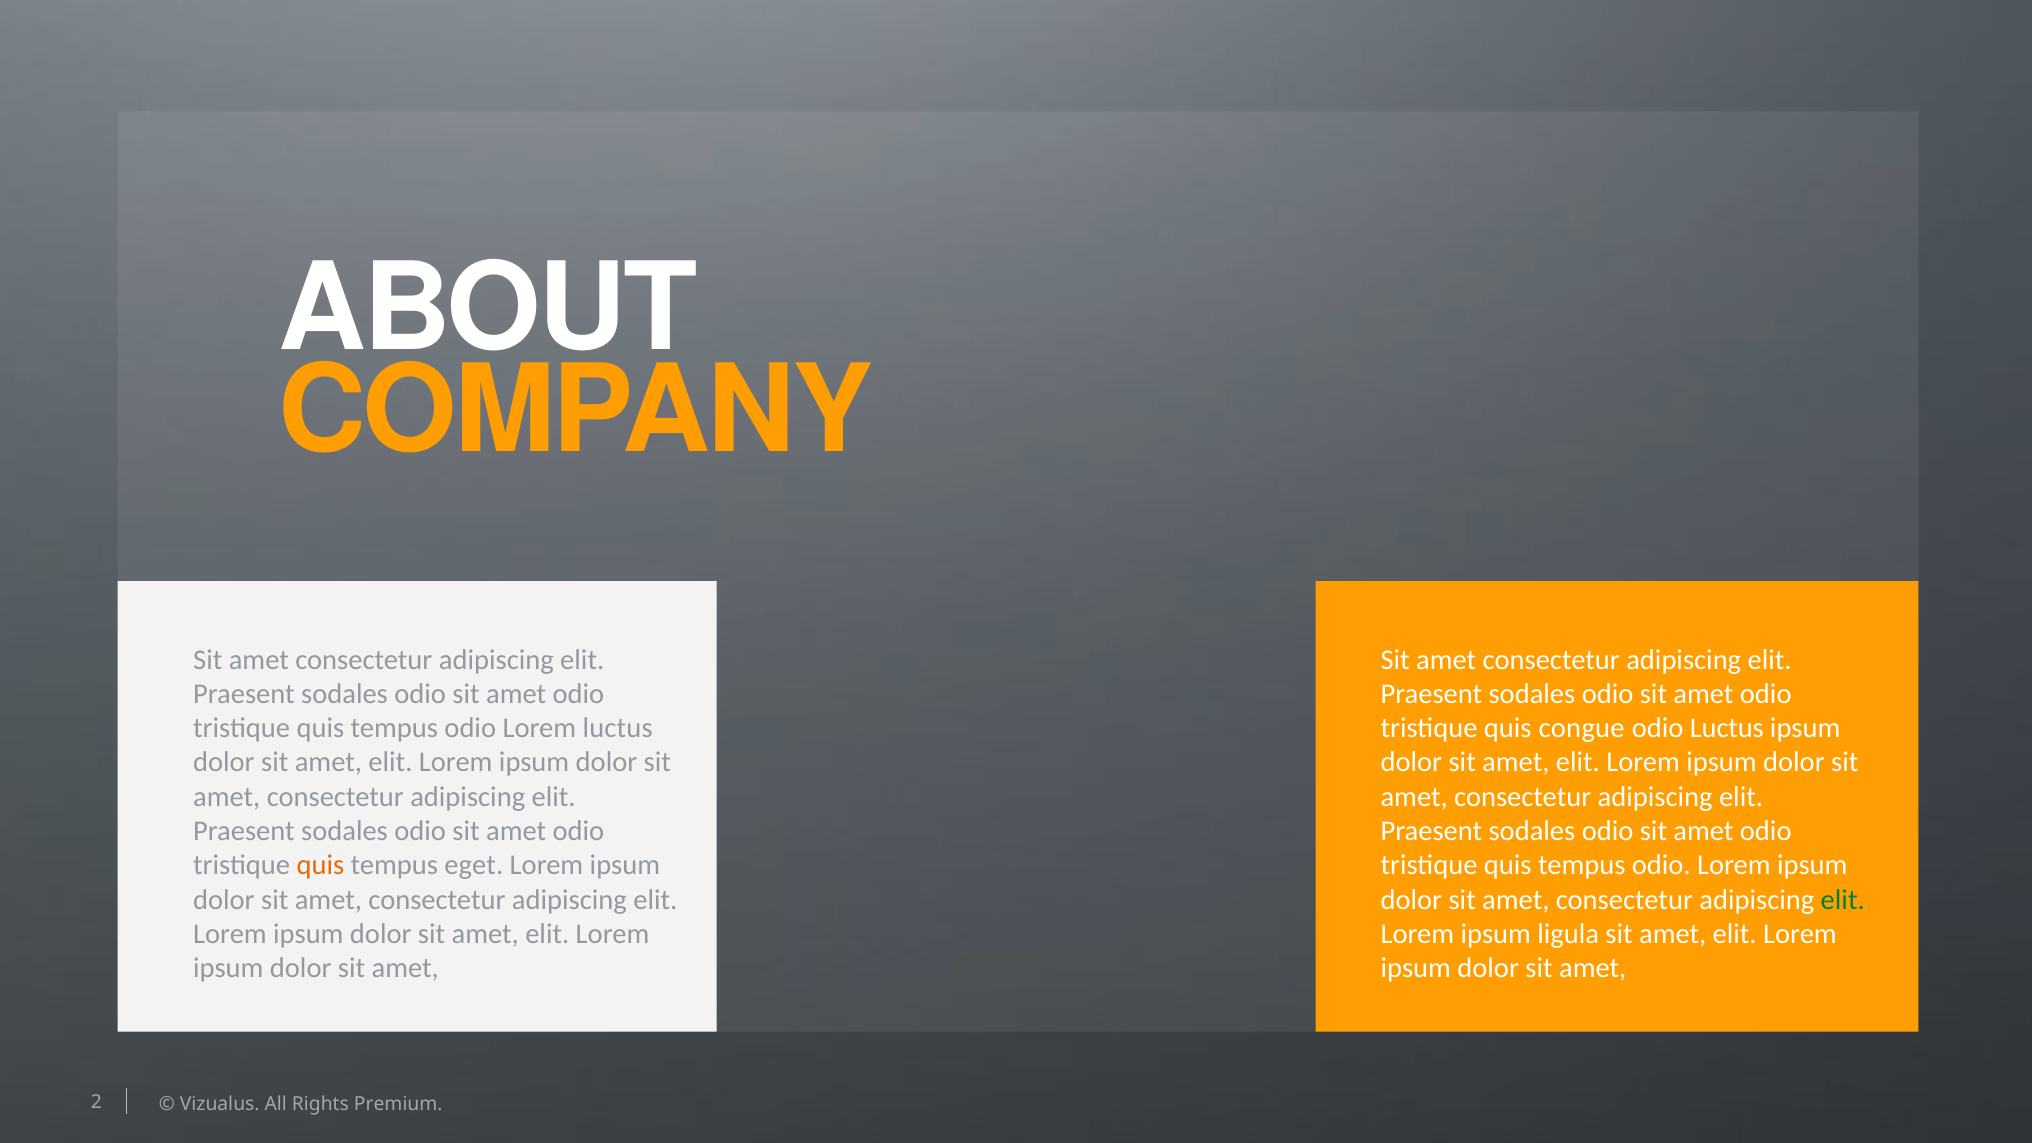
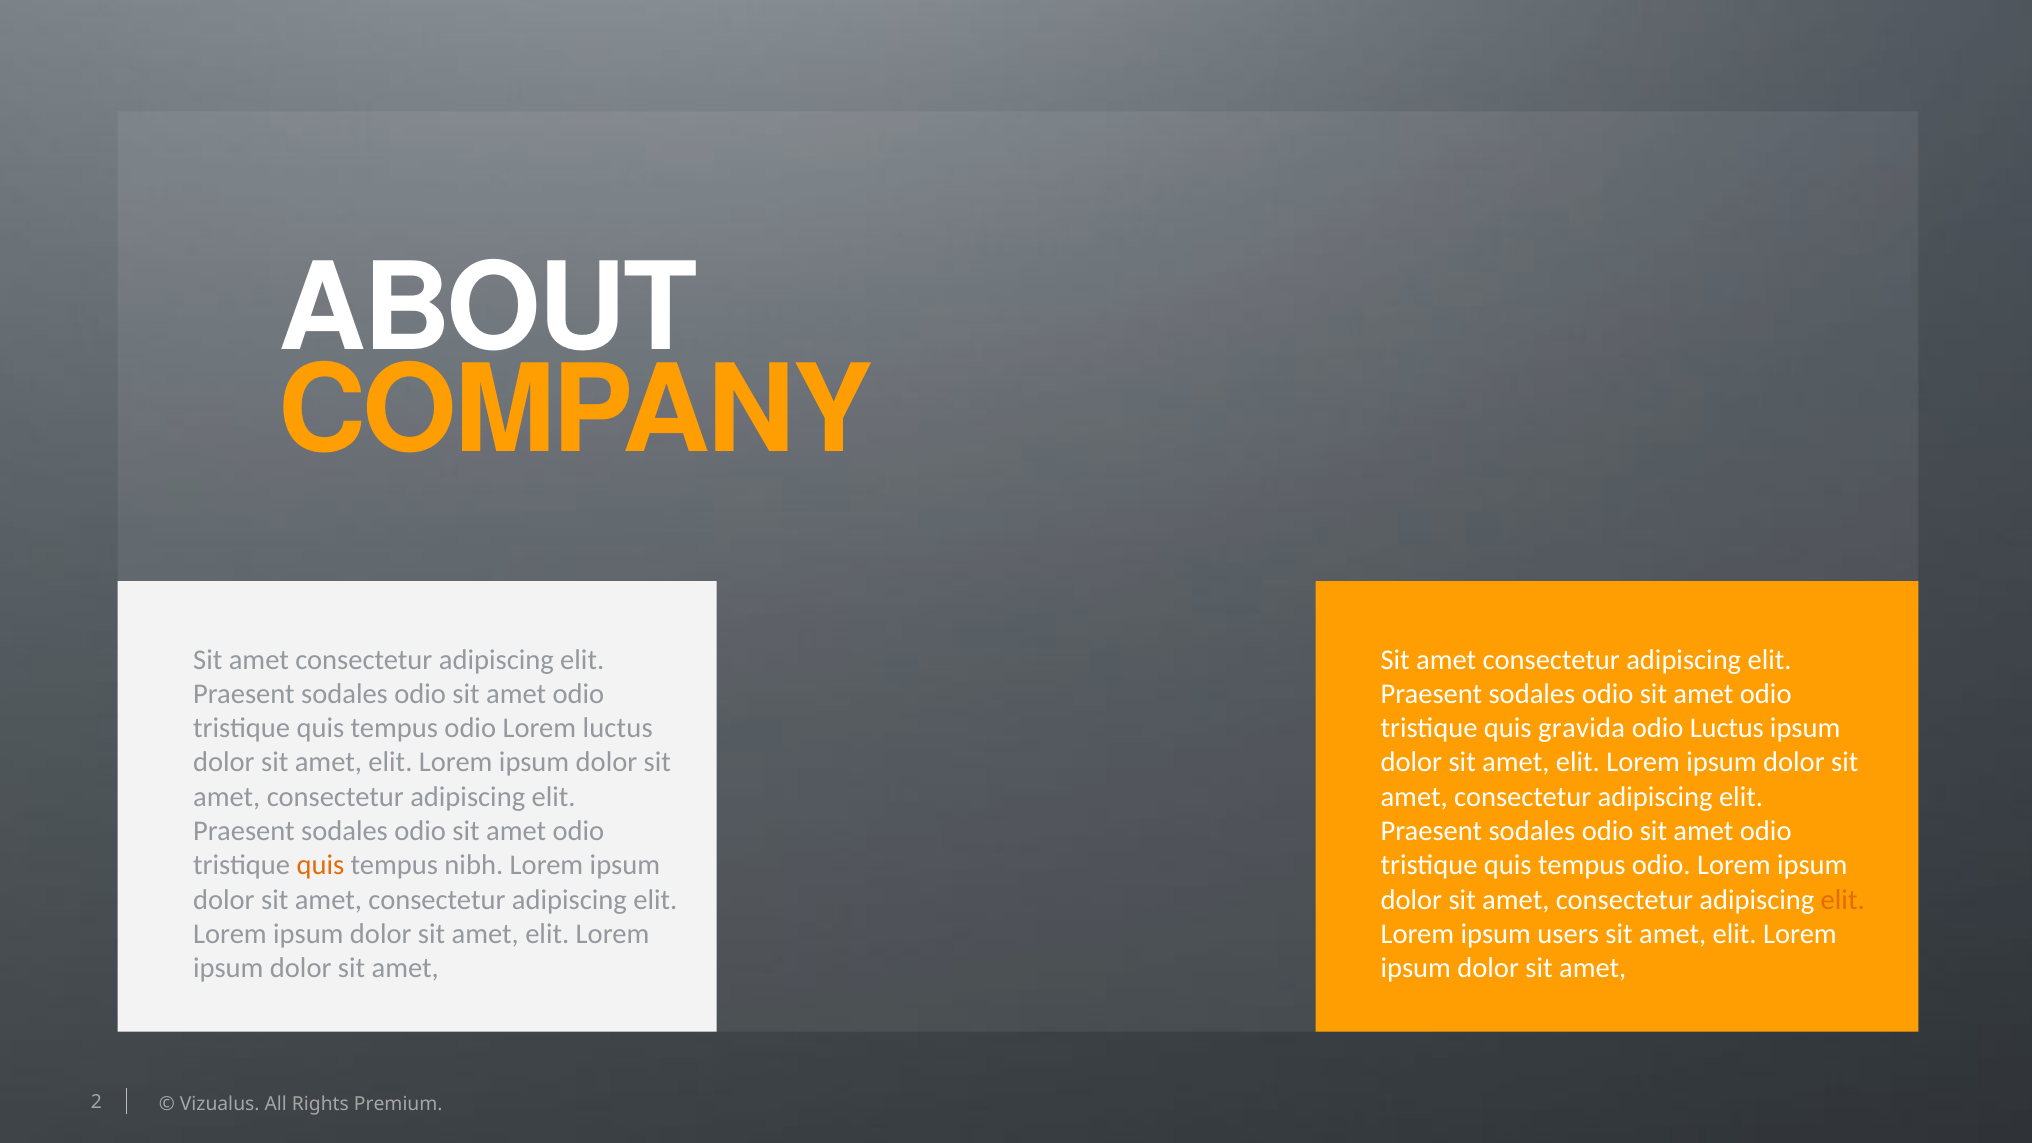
congue: congue -> gravida
eget: eget -> nibh
elit at (1843, 900) colour: green -> orange
ligula: ligula -> users
